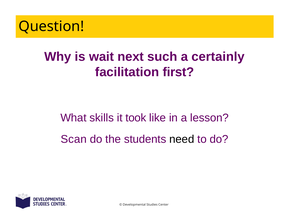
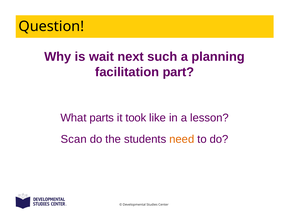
certainly: certainly -> planning
first: first -> part
skills: skills -> parts
need colour: black -> orange
